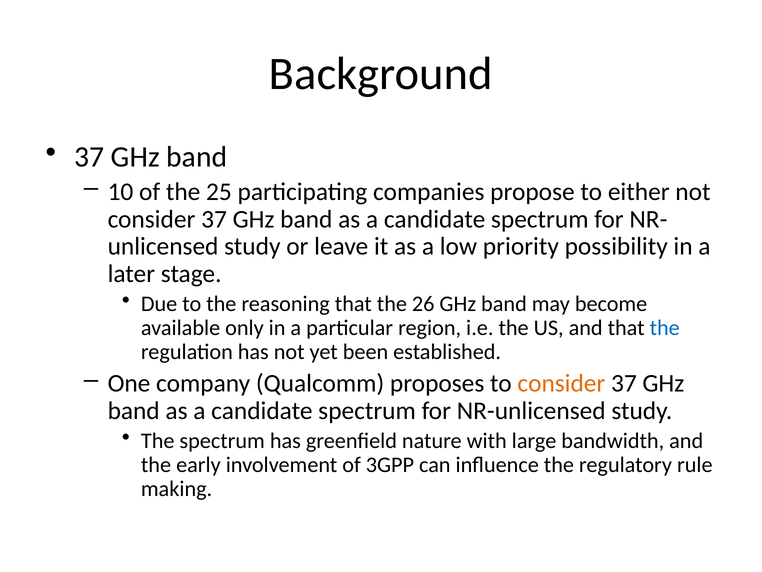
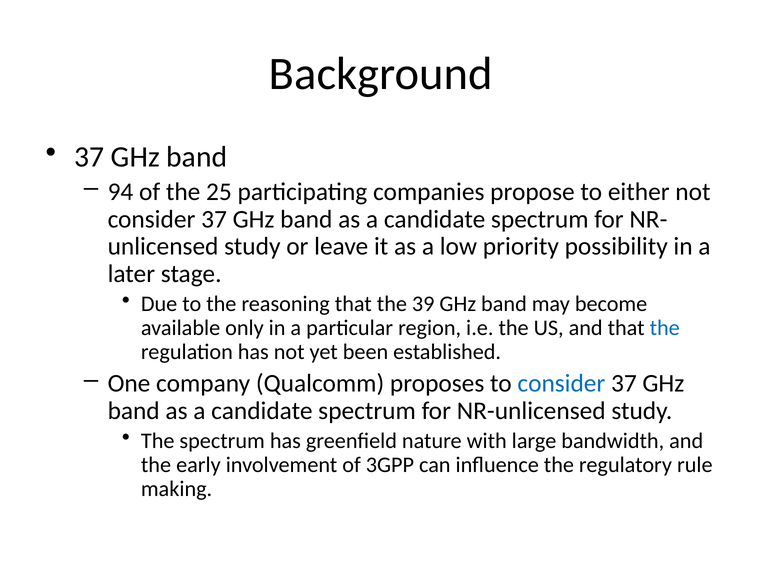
10: 10 -> 94
26: 26 -> 39
consider at (561, 383) colour: orange -> blue
